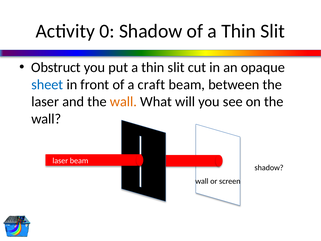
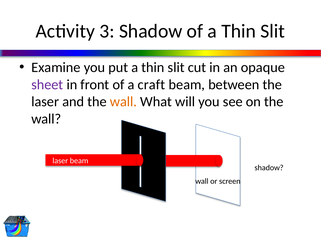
0: 0 -> 3
Obstruct: Obstruct -> Examine
sheet colour: blue -> purple
